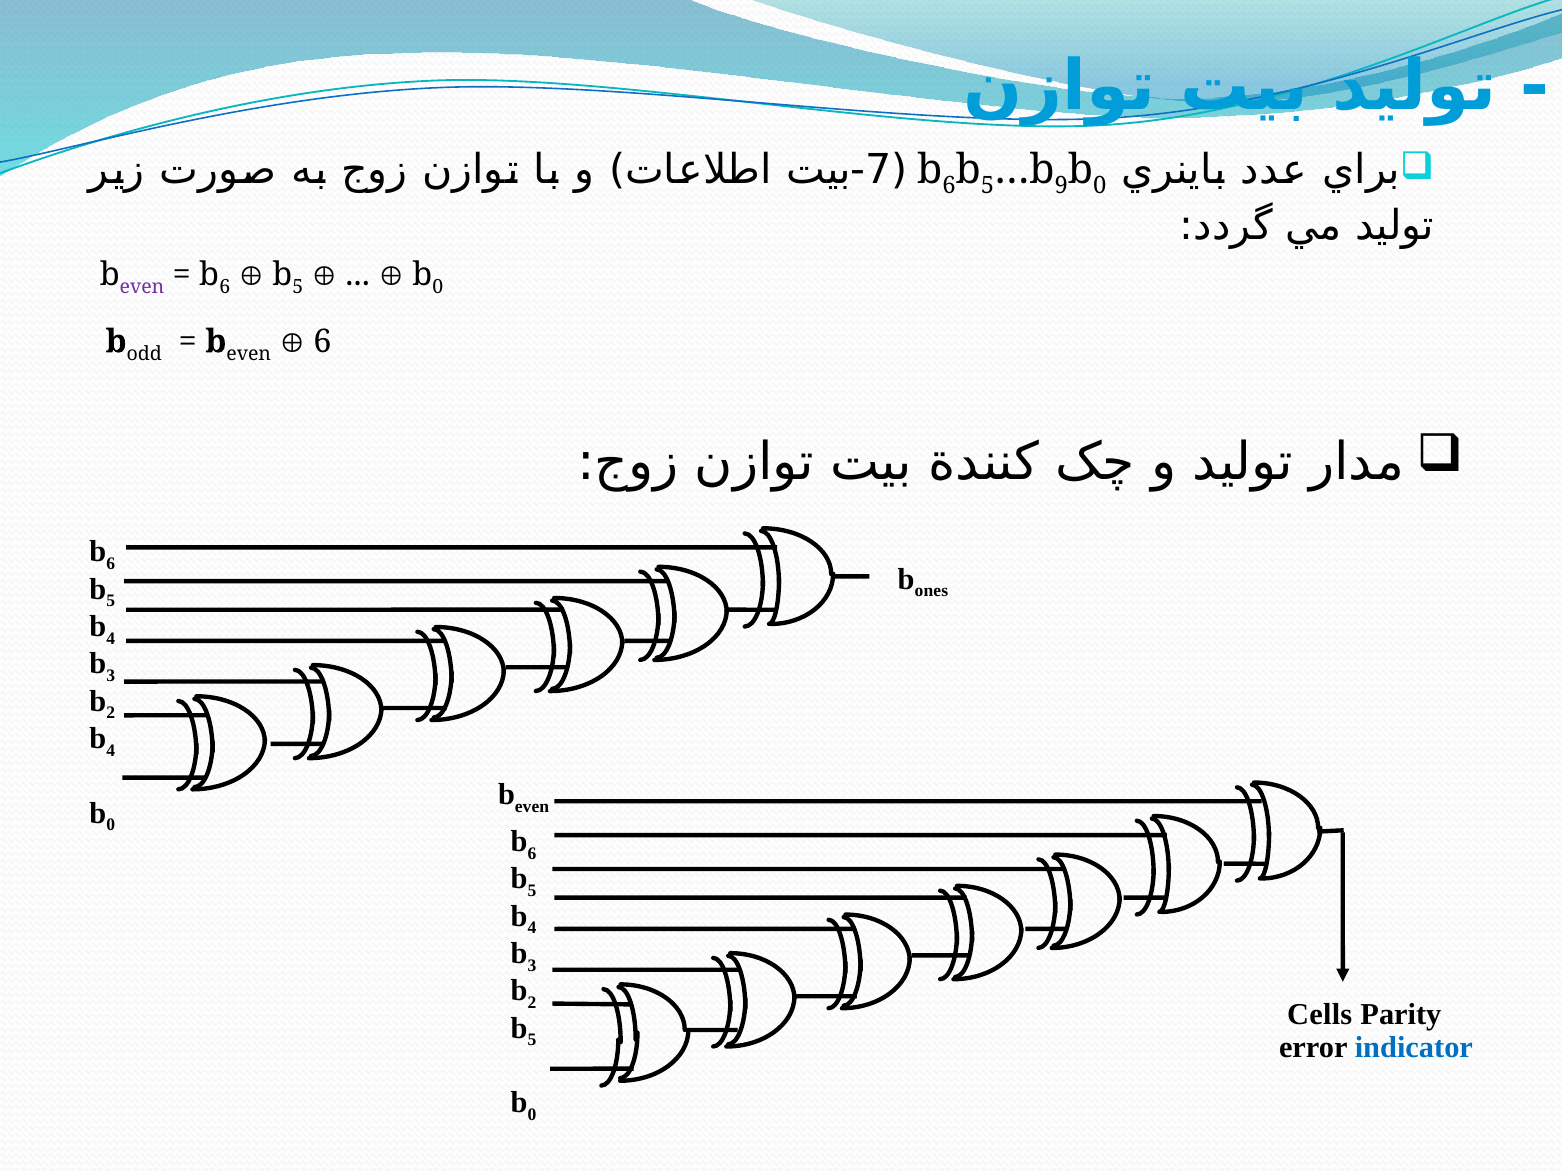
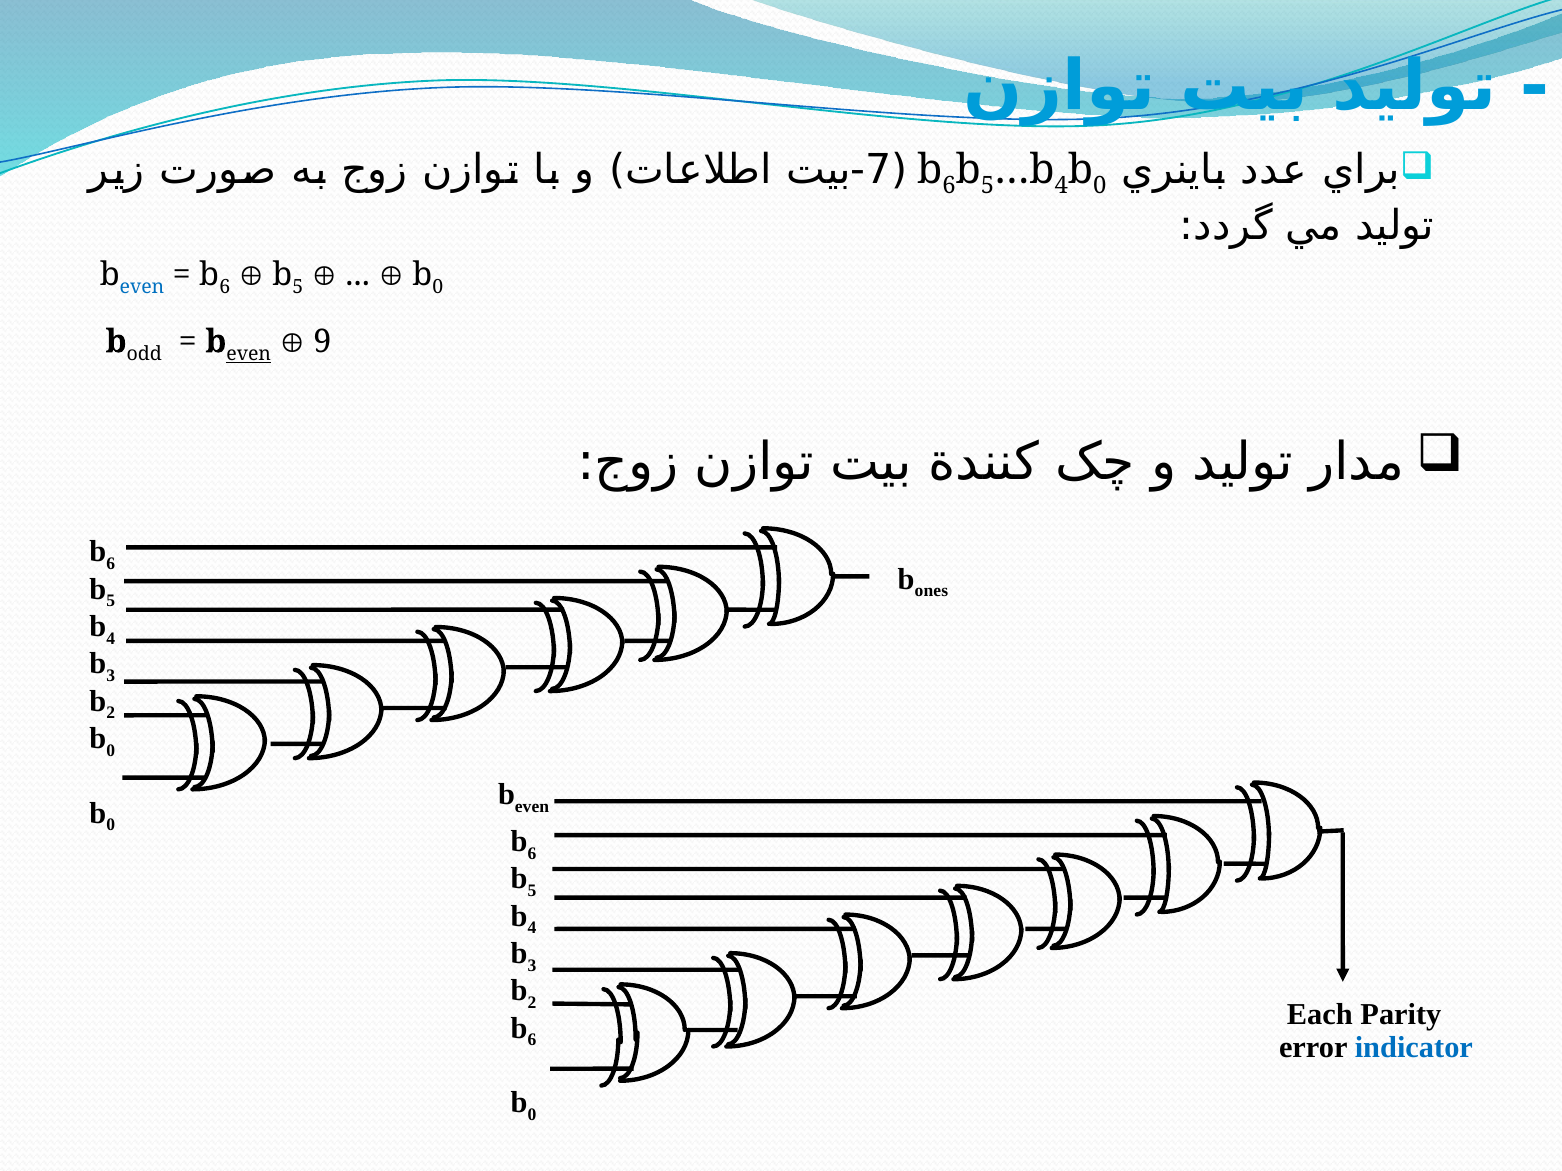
9 at (1061, 185): 9 -> 4
even at (142, 287) colour: purple -> blue
even at (249, 354) underline: none -> present
6 at (323, 342): 6 -> 9
4 at (111, 751): 4 -> 0
Cells: Cells -> Each
5 at (532, 1040): 5 -> 6
